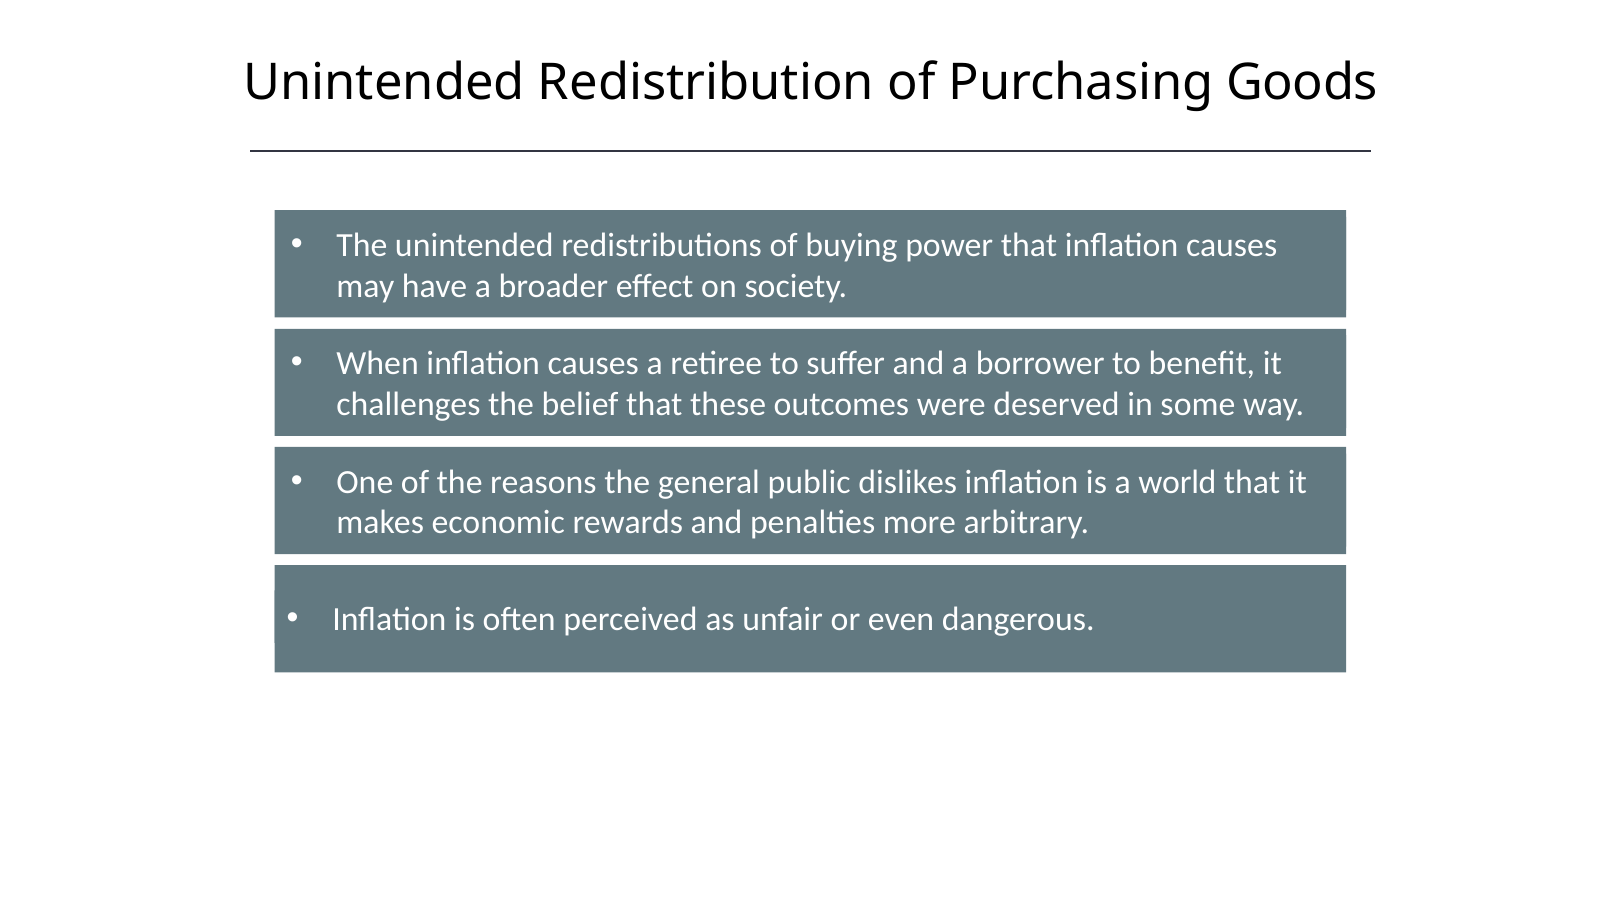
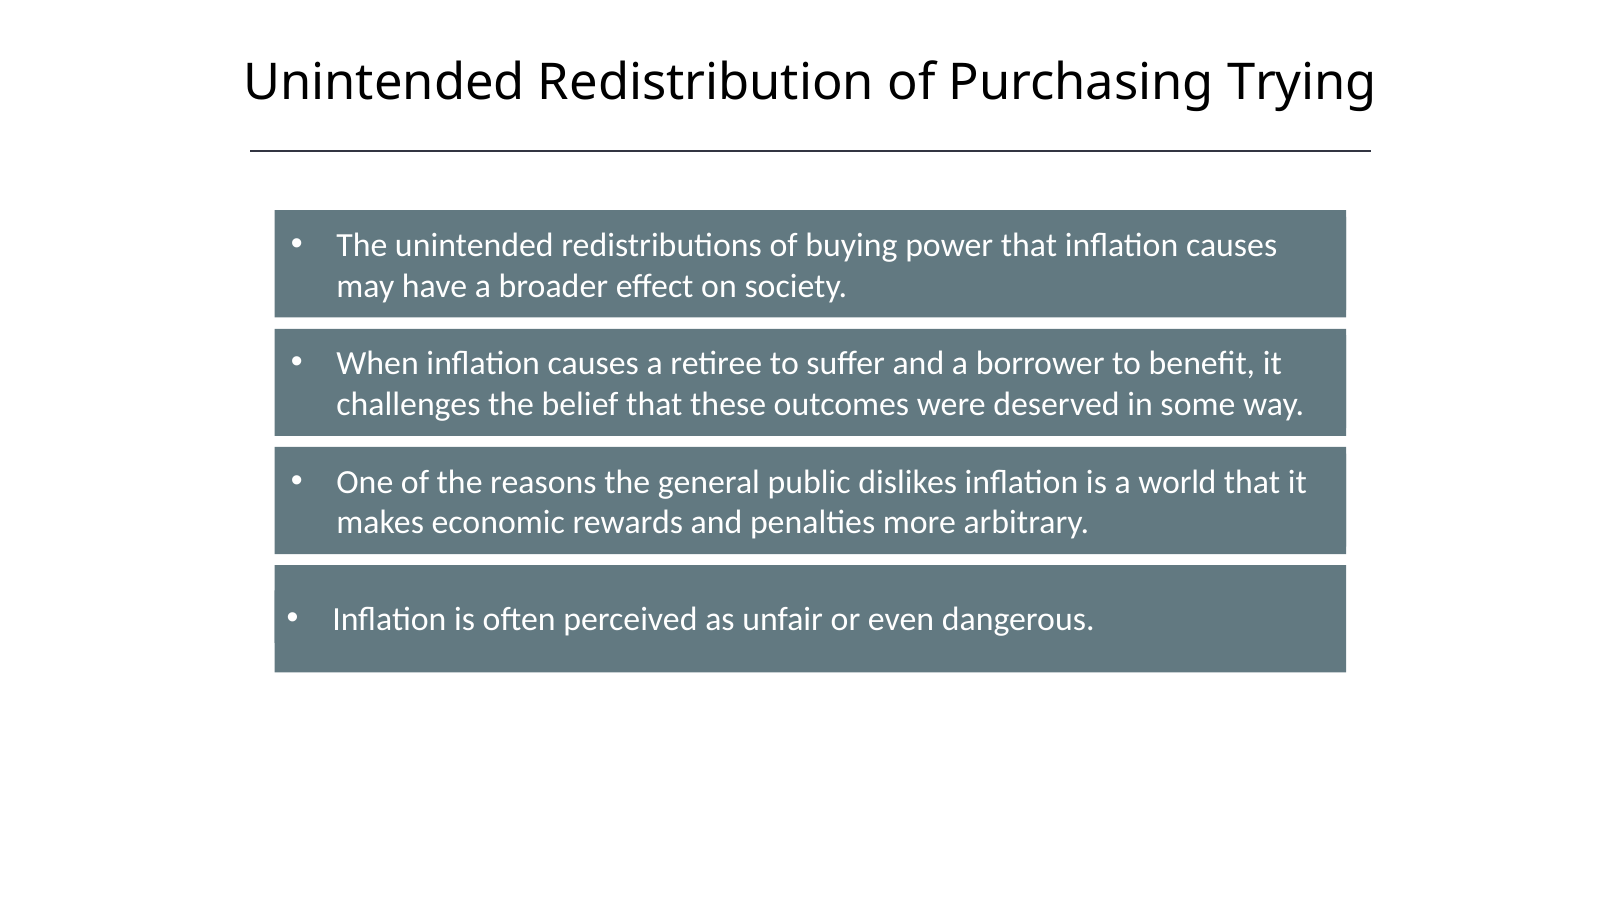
Goods: Goods -> Trying
